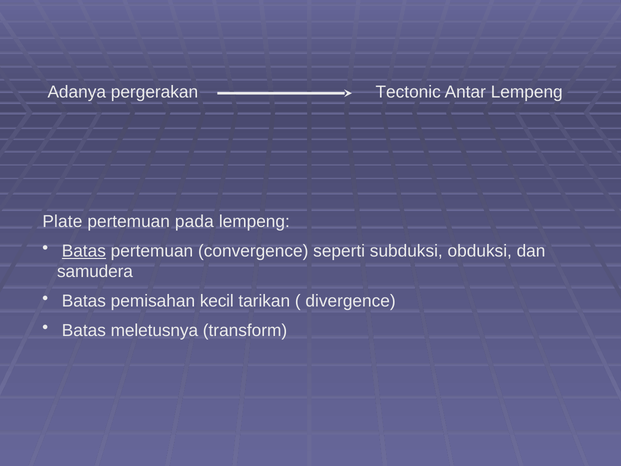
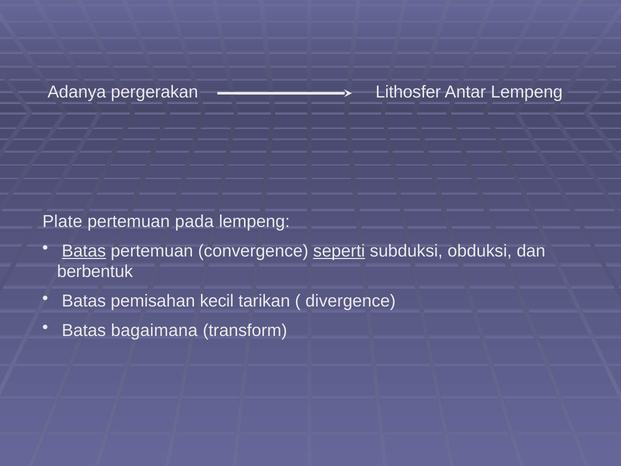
Tectonic: Tectonic -> Lithosfer
seperti underline: none -> present
samudera: samudera -> berbentuk
meletusnya: meletusnya -> bagaimana
